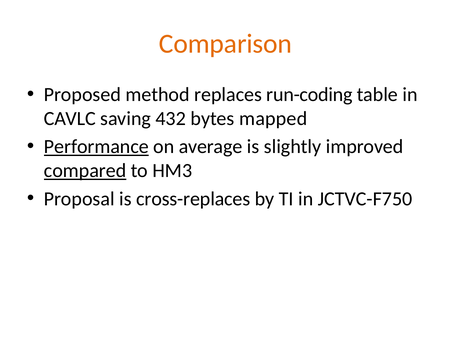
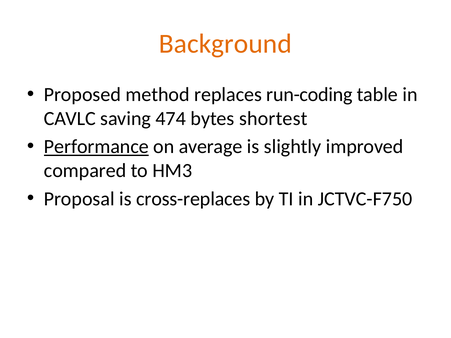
Comparison: Comparison -> Background
432: 432 -> 474
mapped: mapped -> shortest
compared underline: present -> none
